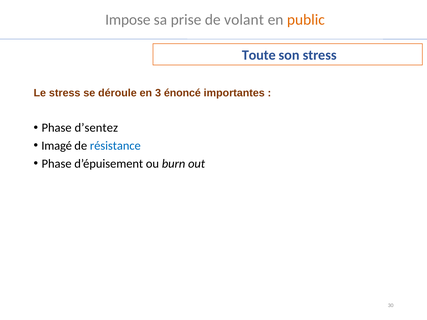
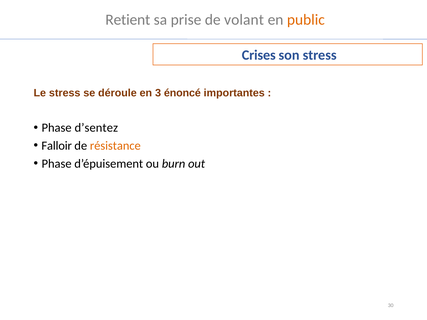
Impose: Impose -> Retient
Toute: Toute -> Crises
Imagé: Imagé -> Falloir
résistance colour: blue -> orange
